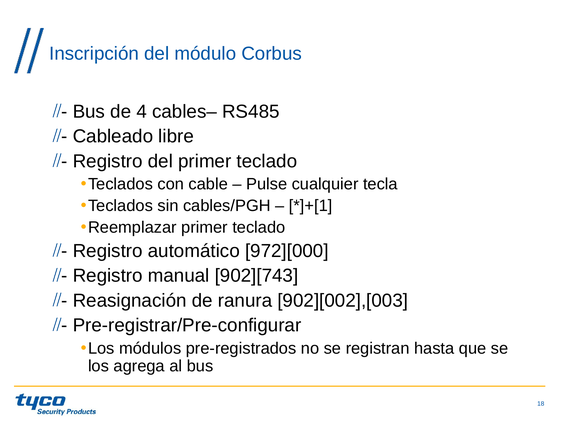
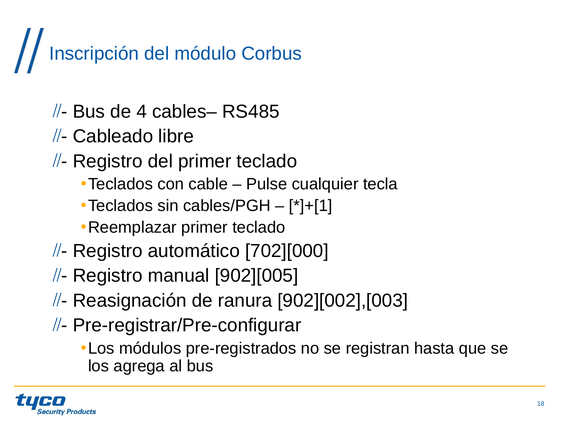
972][000: 972][000 -> 702][000
902][743: 902][743 -> 902][005
